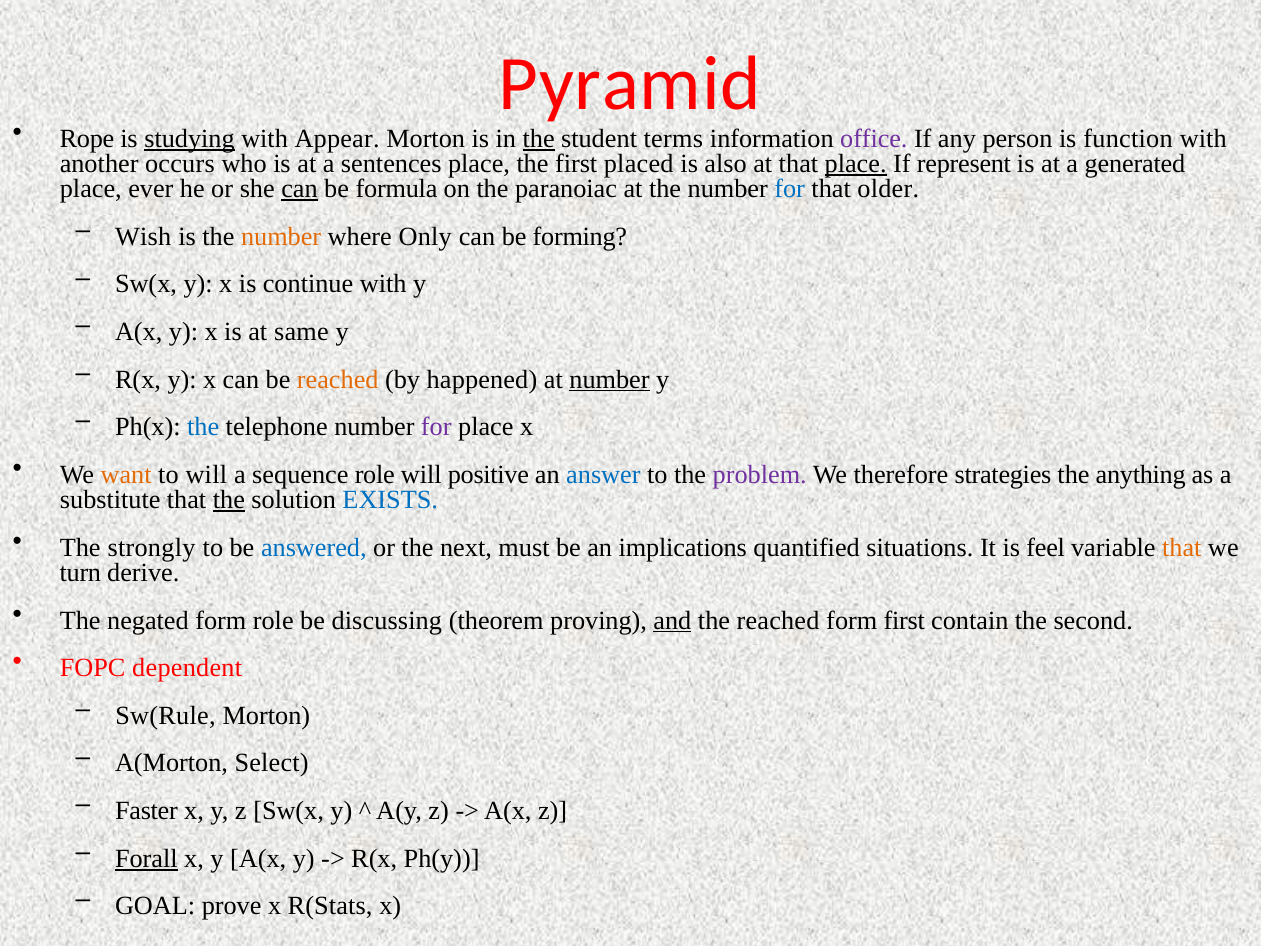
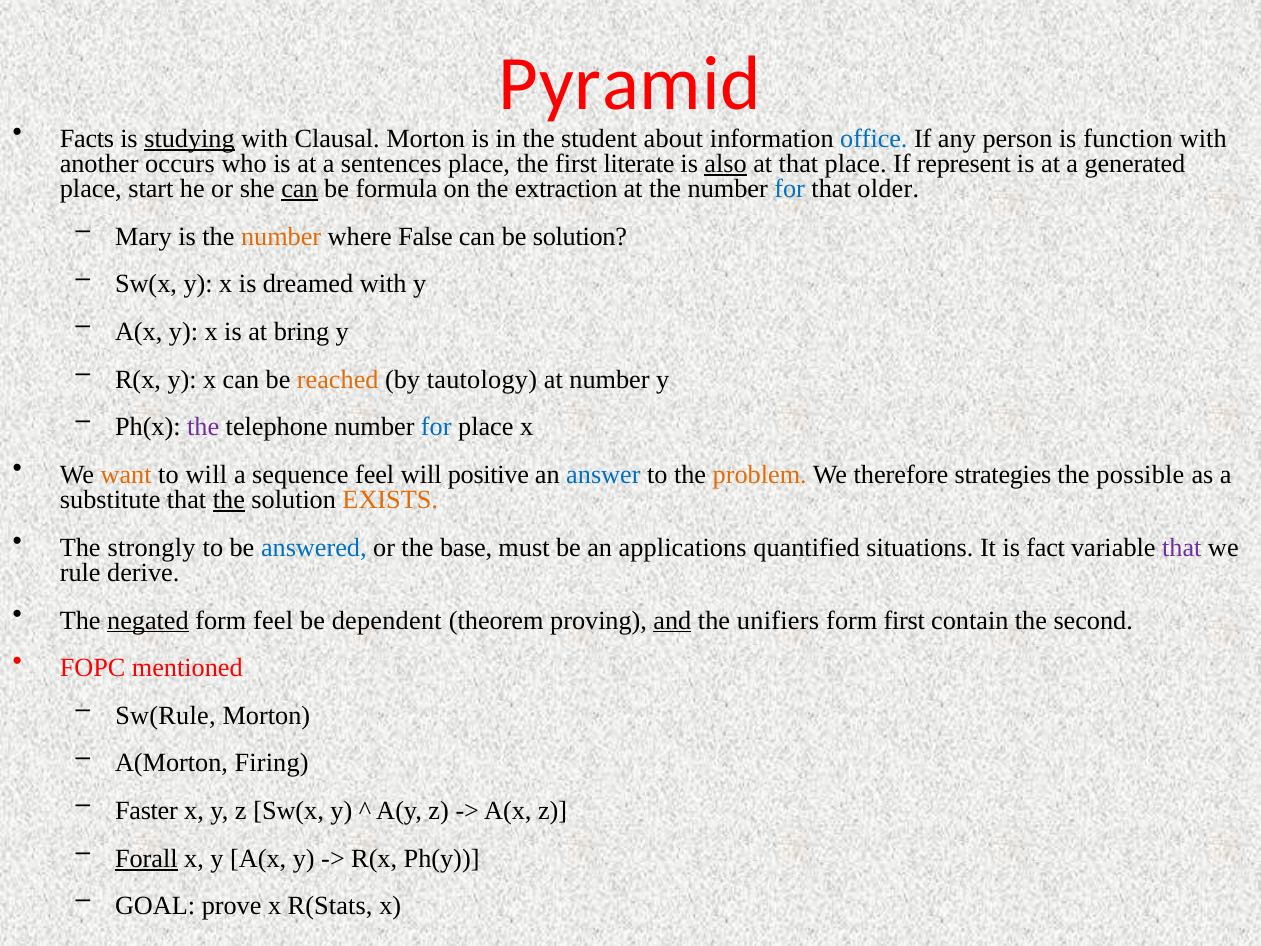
Rope: Rope -> Facts
Appear: Appear -> Clausal
the at (539, 138) underline: present -> none
terms: terms -> about
office colour: purple -> blue
placed: placed -> literate
also underline: none -> present
place at (856, 164) underline: present -> none
ever: ever -> start
paranoiac: paranoiac -> extraction
Wish: Wish -> Mary
Only: Only -> False
be forming: forming -> solution
continue: continue -> dreamed
same: same -> bring
happened: happened -> tautology
number at (609, 379) underline: present -> none
the at (203, 427) colour: blue -> purple
for at (436, 427) colour: purple -> blue
sequence role: role -> feel
problem colour: purple -> orange
anything: anything -> possible
EXISTS colour: blue -> orange
next: next -> base
implications: implications -> applications
feel: feel -> fact
that at (1182, 547) colour: orange -> purple
turn: turn -> rule
negated underline: none -> present
form role: role -> feel
discussing: discussing -> dependent
the reached: reached -> unifiers
dependent: dependent -> mentioned
Select: Select -> Firing
